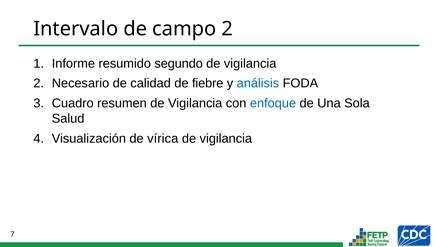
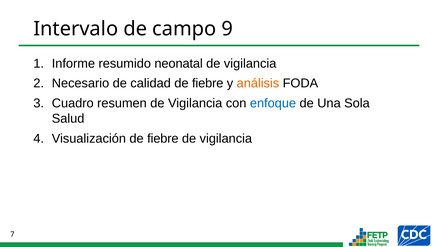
campo 2: 2 -> 9
segundo: segundo -> neonatal
análisis colour: blue -> orange
Visualización de vírica: vírica -> fiebre
